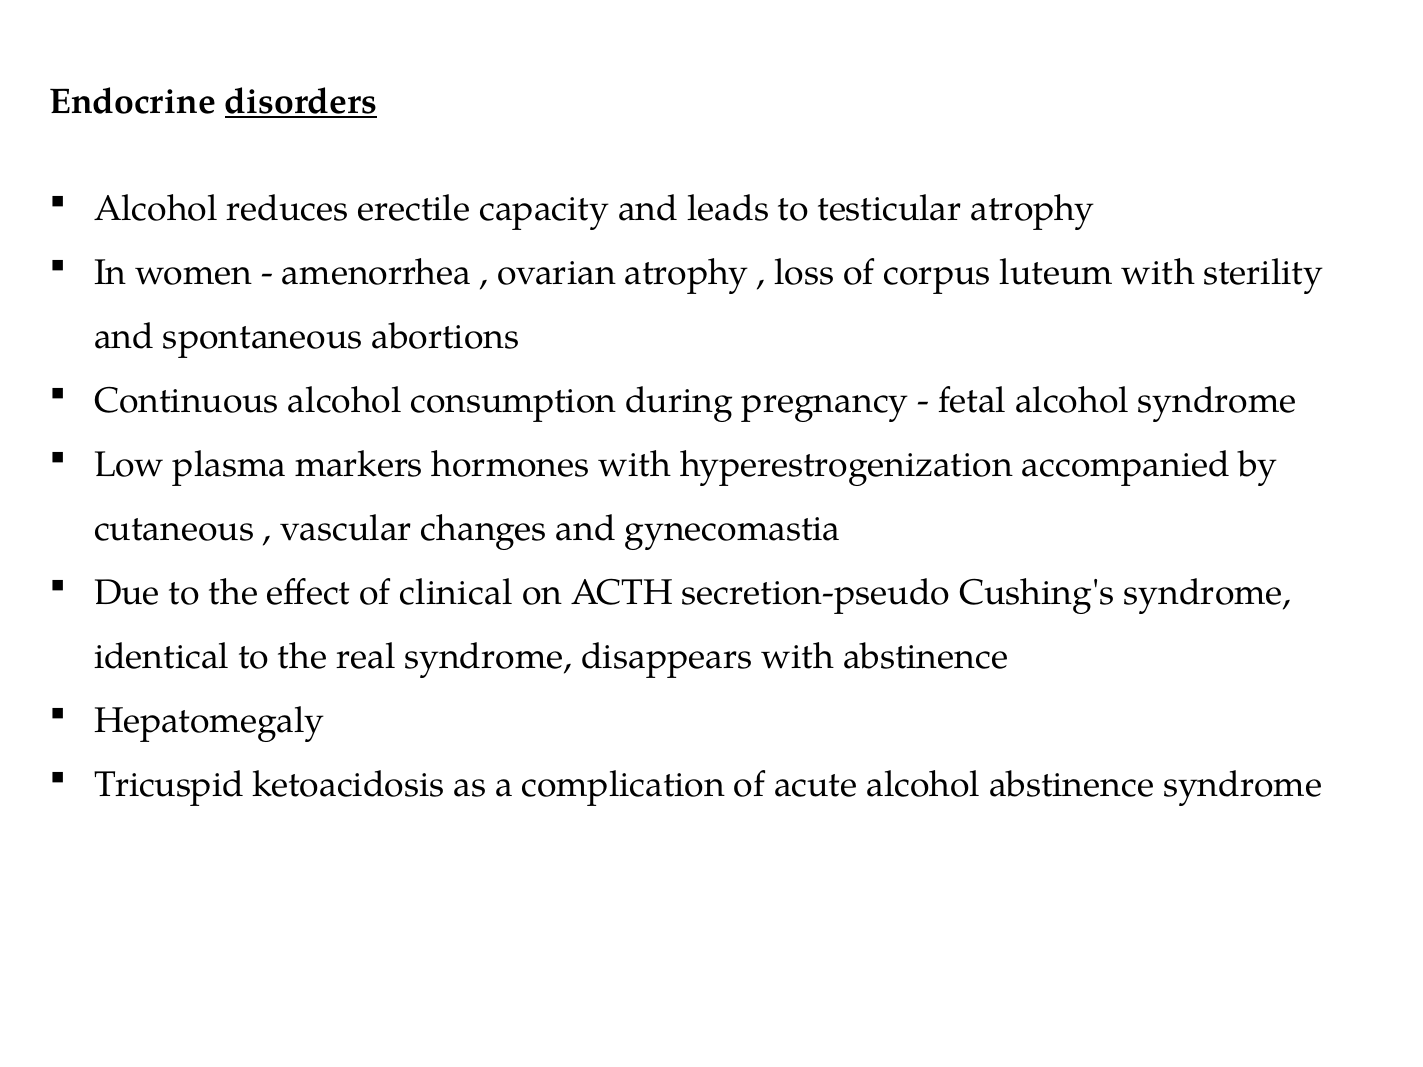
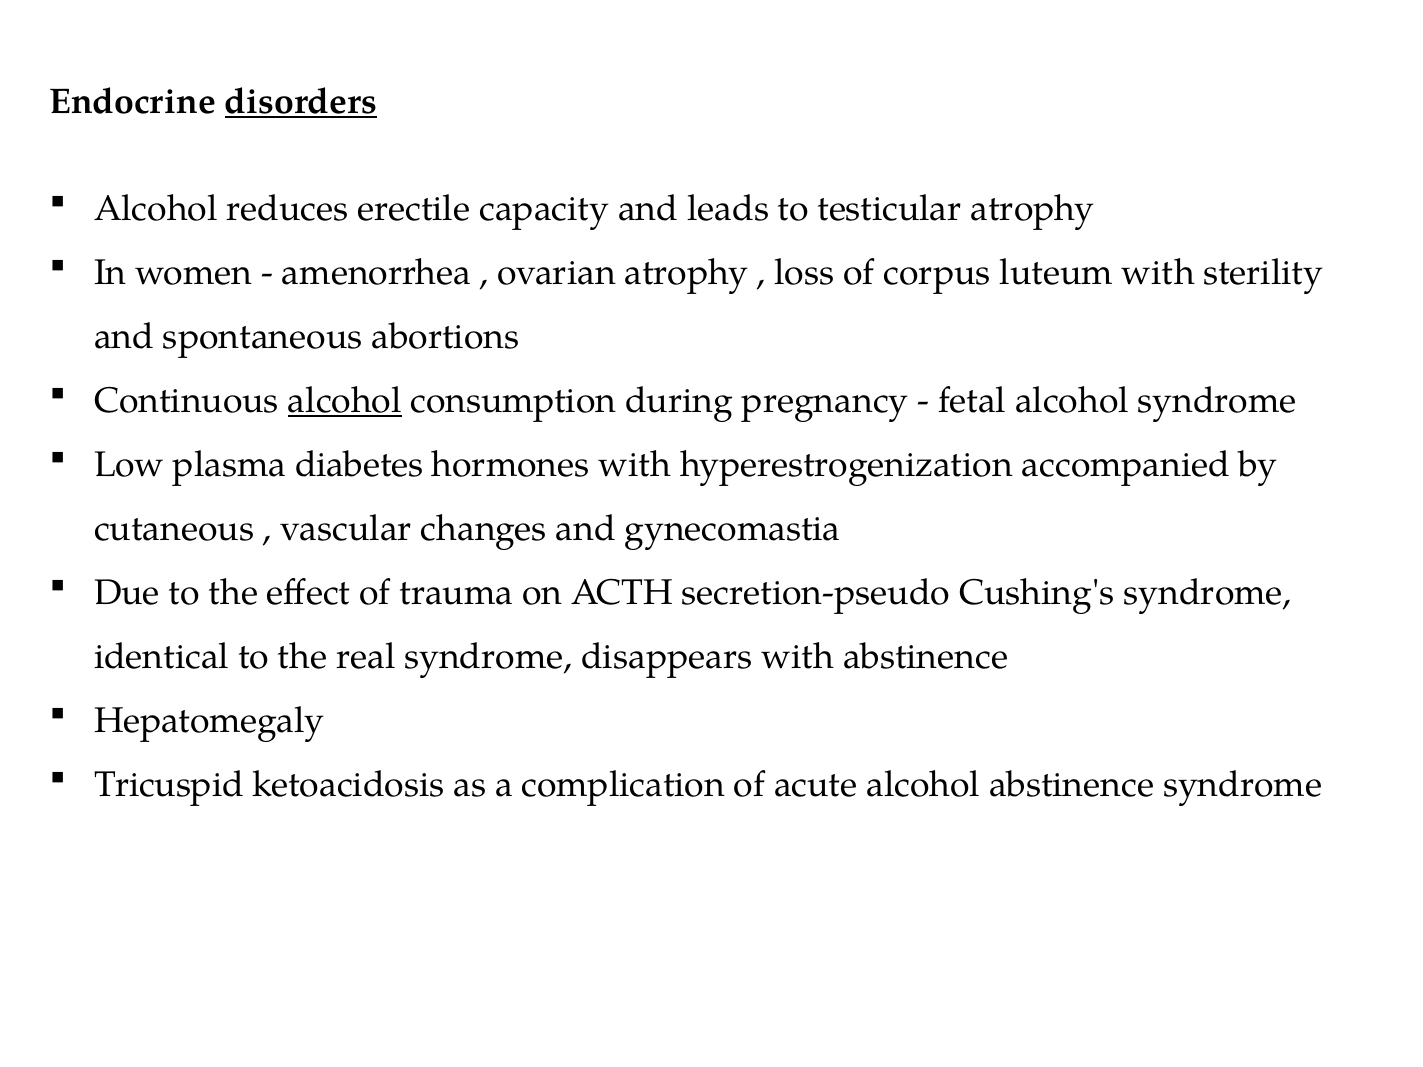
alcohol at (345, 401) underline: none -> present
markers: markers -> diabetes
clinical: clinical -> trauma
